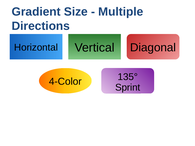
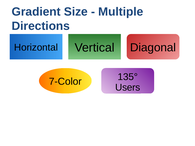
4-Color: 4-Color -> 7-Color
Sprint: Sprint -> Users
